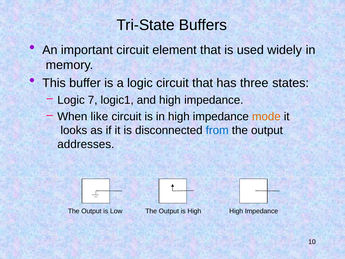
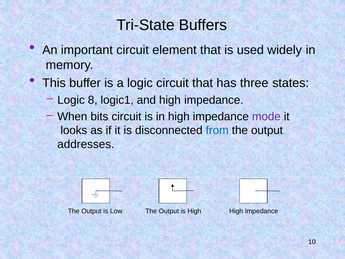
7: 7 -> 8
like: like -> bits
mode colour: orange -> purple
